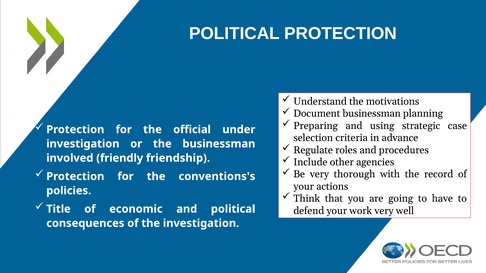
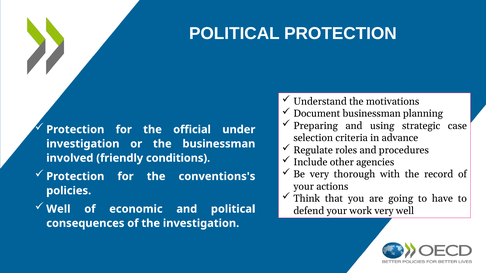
friendship: friendship -> conditions
Title at (58, 209): Title -> Well
